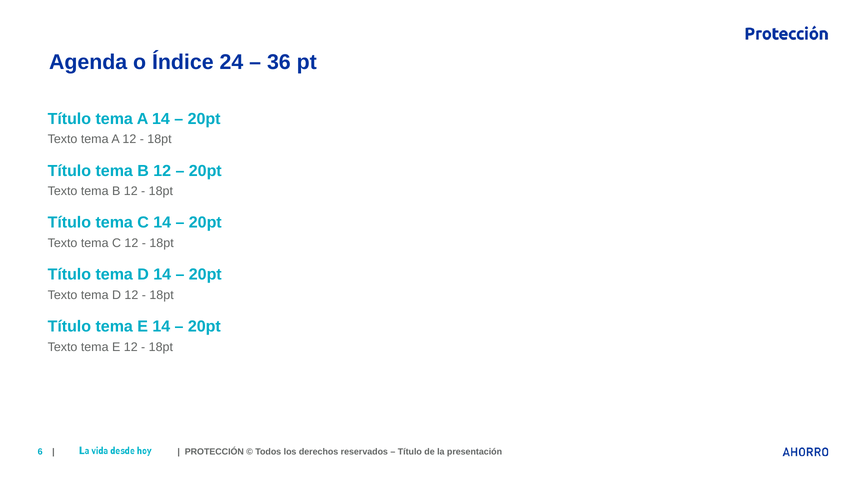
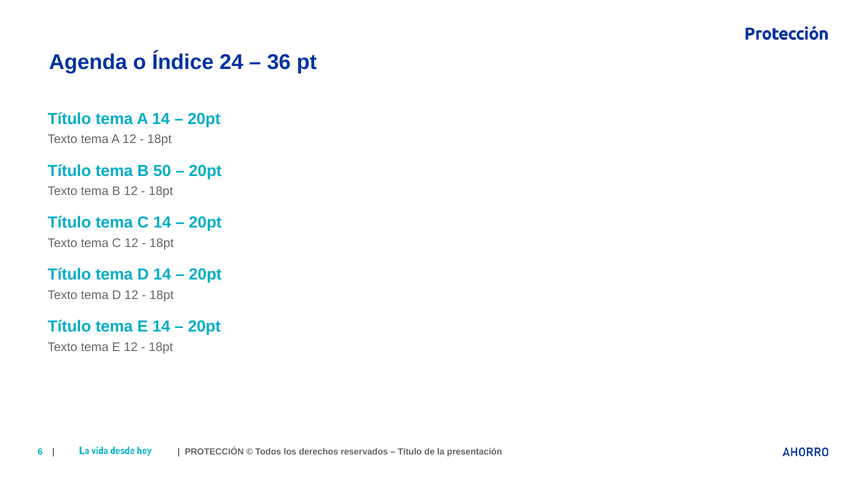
Título tema B 12: 12 -> 50
